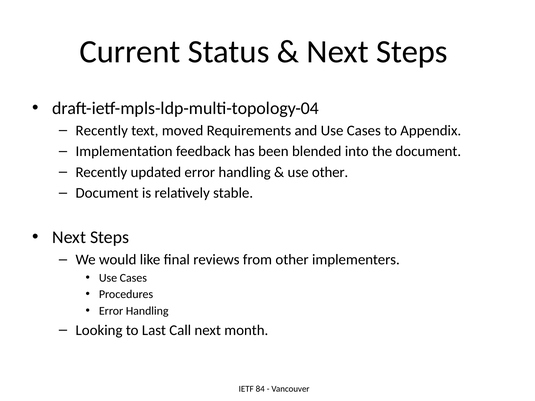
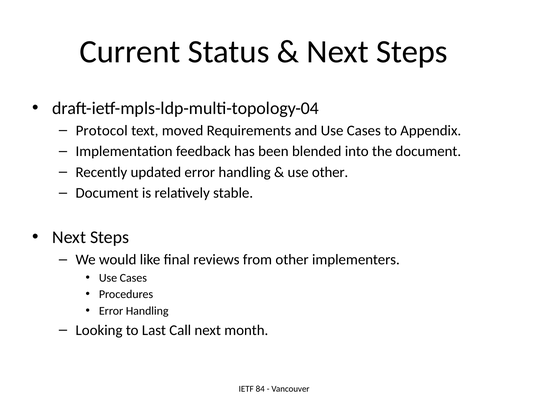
Recently at (102, 131): Recently -> Protocol
